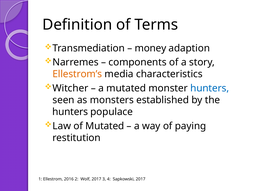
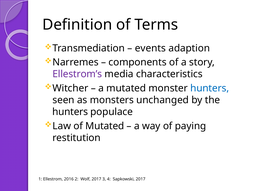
money: money -> events
Ellestrom’s colour: orange -> purple
established: established -> unchanged
